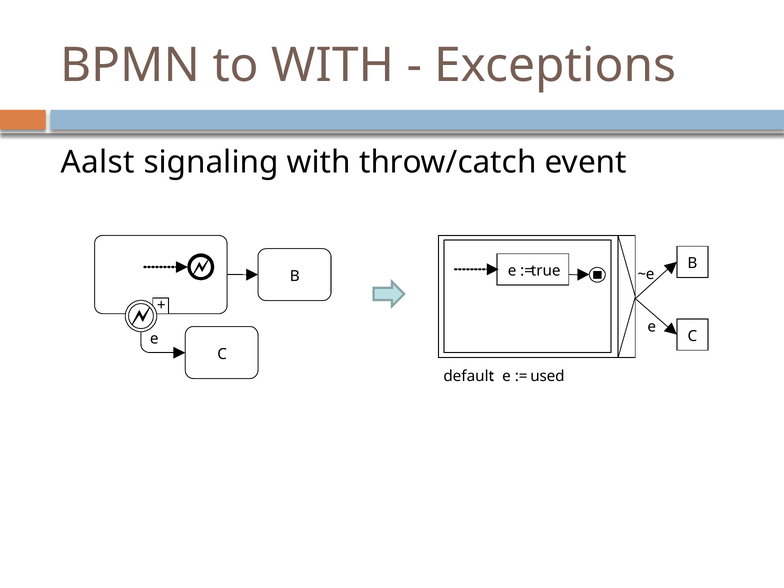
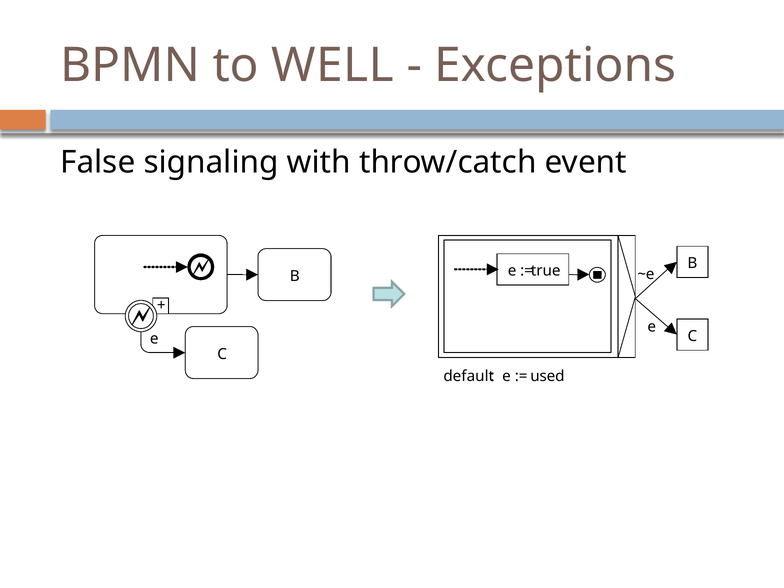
to WITH: WITH -> WELL
Aalst: Aalst -> False
